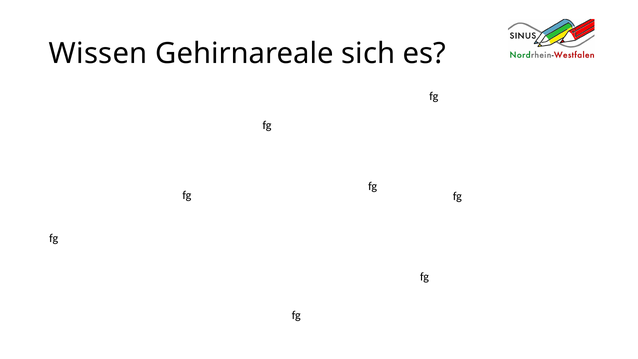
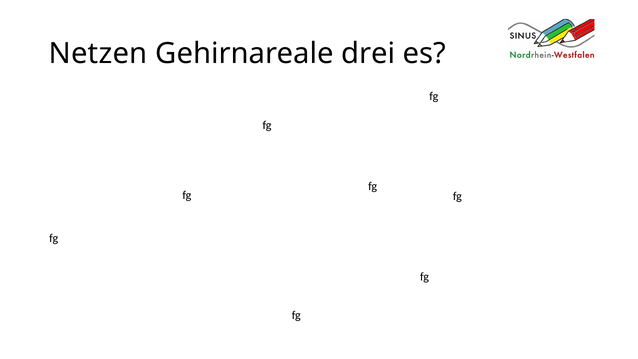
Wissen: Wissen -> Netzen
sich: sich -> drei
